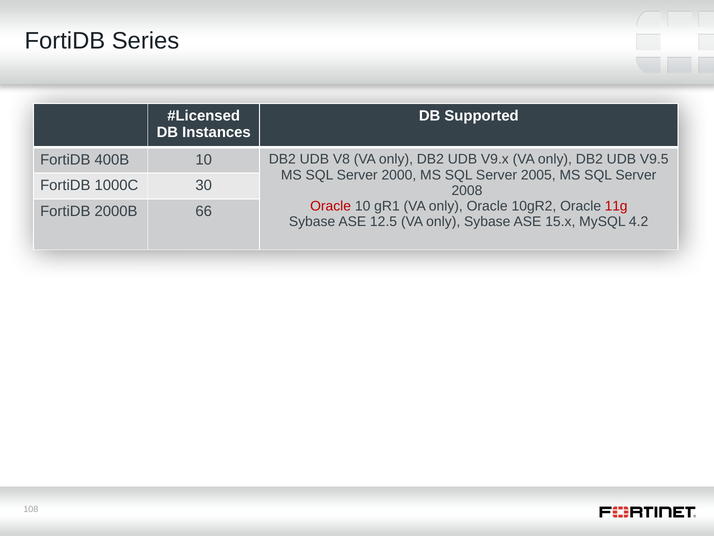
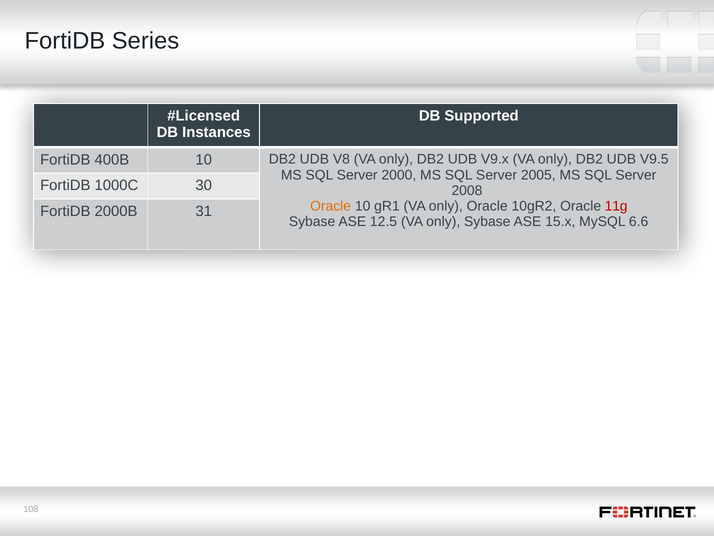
Oracle at (331, 206) colour: red -> orange
66: 66 -> 31
4.2: 4.2 -> 6.6
